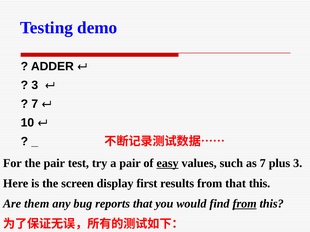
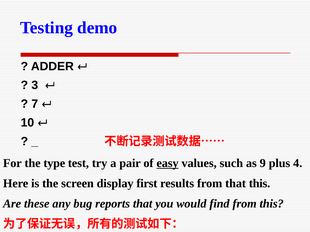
the pair: pair -> type
as 7: 7 -> 9
plus 3: 3 -> 4
them: them -> these
from at (245, 204) underline: present -> none
